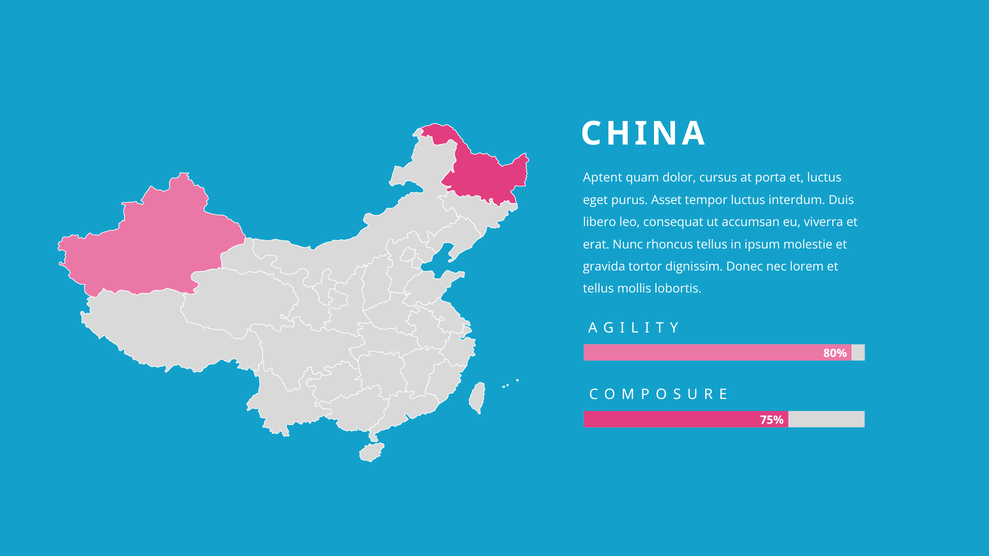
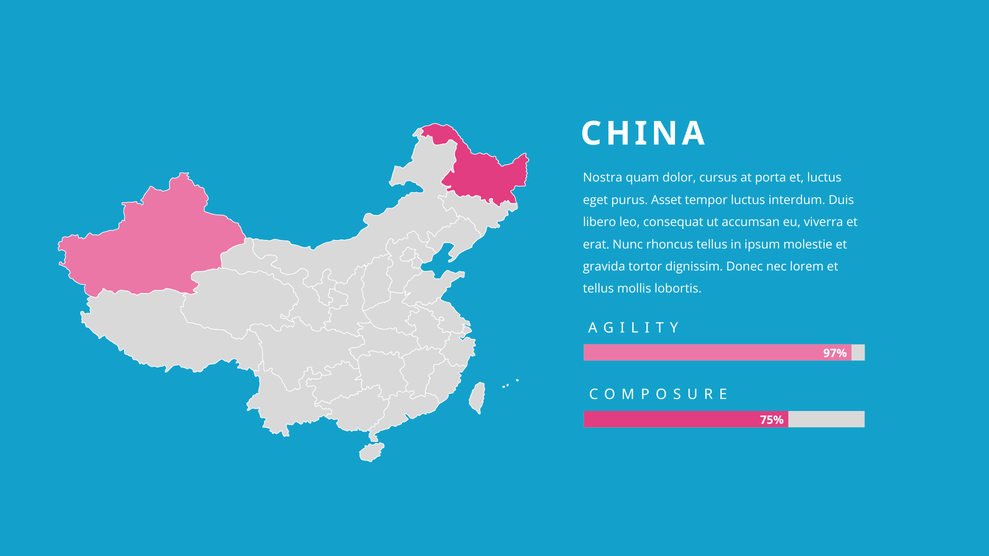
Aptent: Aptent -> Nostra
80%: 80% -> 97%
